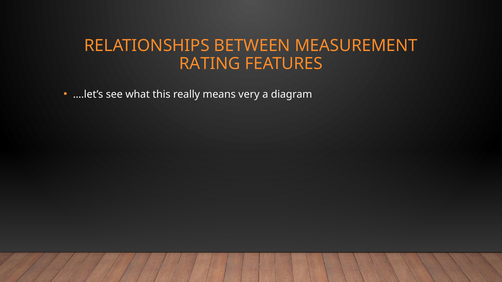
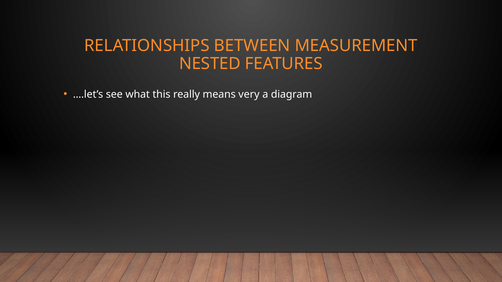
RATING: RATING -> NESTED
